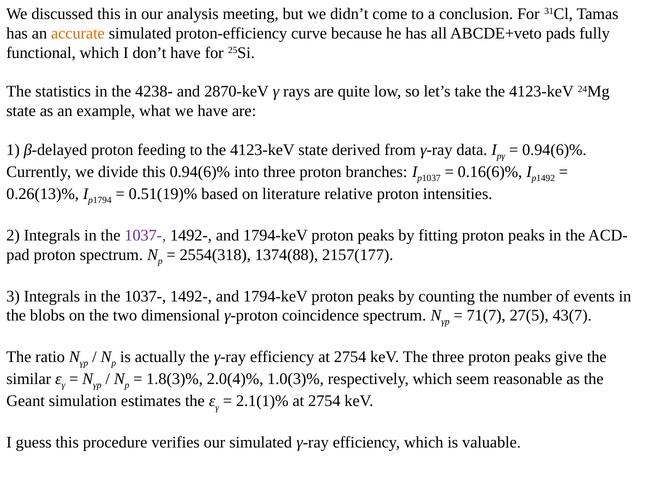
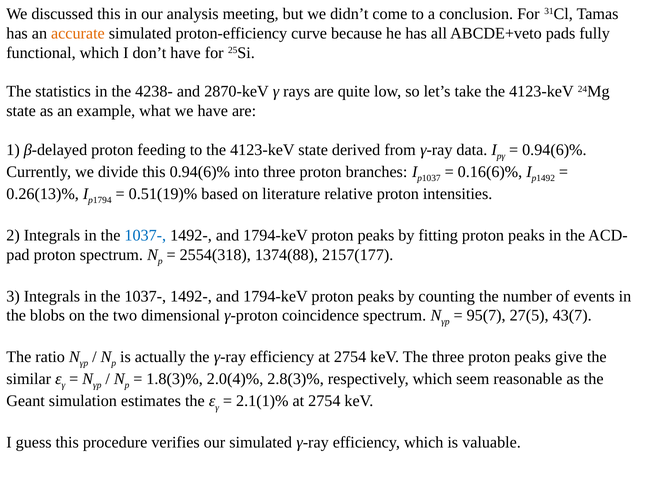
1037- at (145, 235) colour: purple -> blue
71(7: 71(7 -> 95(7
1.0(3)%: 1.0(3)% -> 2.8(3)%
